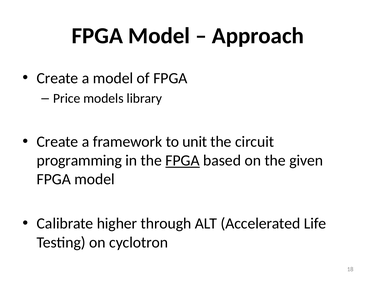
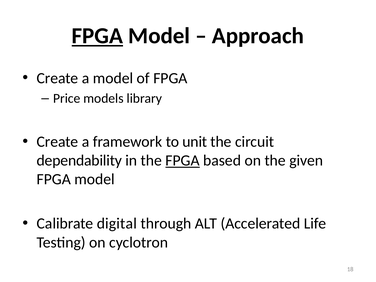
FPGA at (97, 36) underline: none -> present
programming: programming -> dependability
higher: higher -> digital
